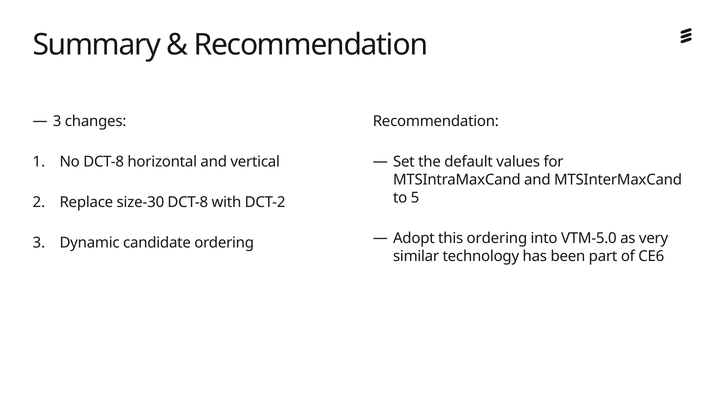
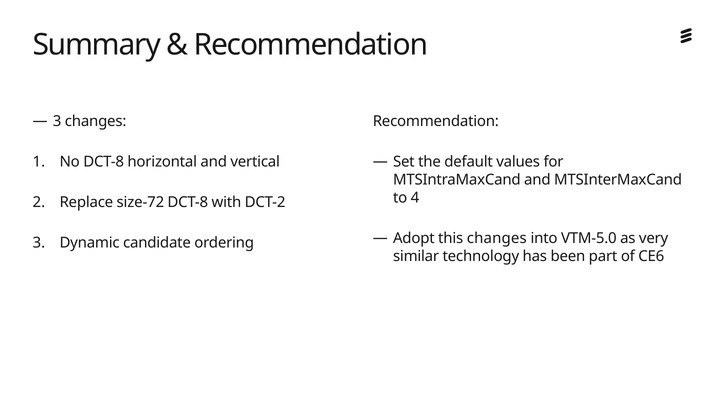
5: 5 -> 4
size-30: size-30 -> size-72
this ordering: ordering -> changes
